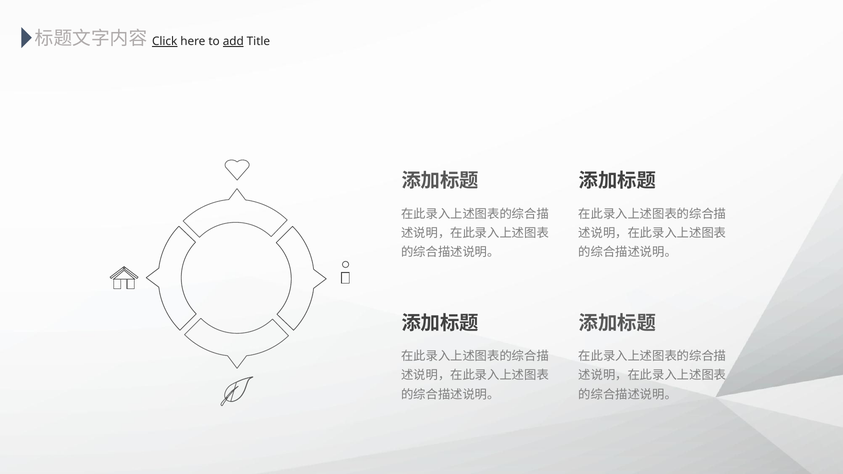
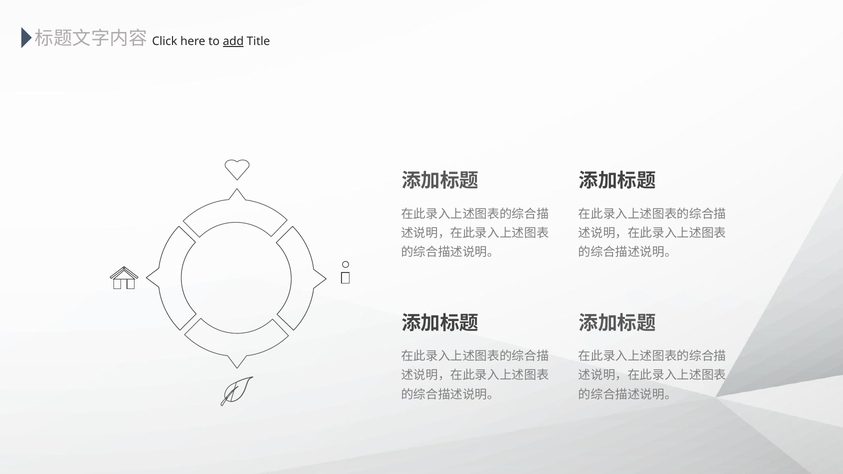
Click underline: present -> none
